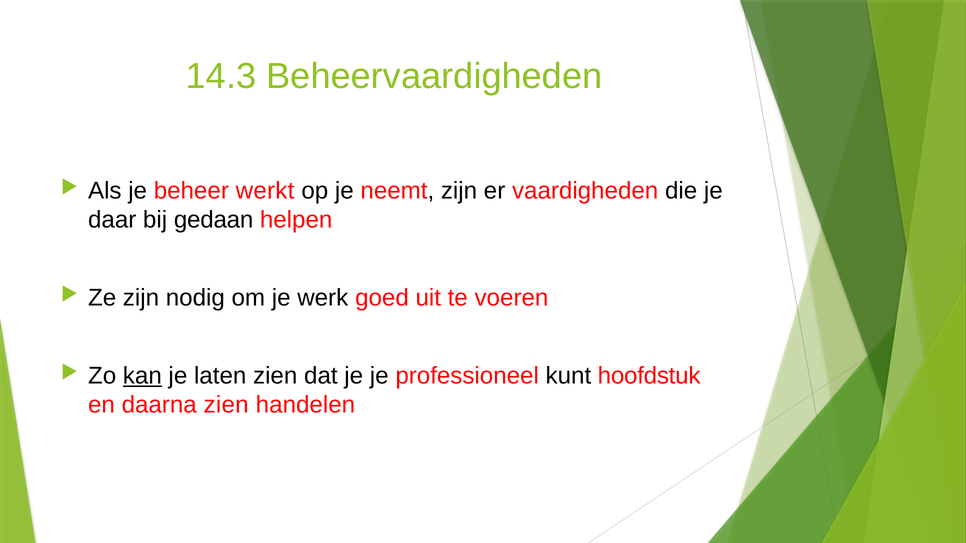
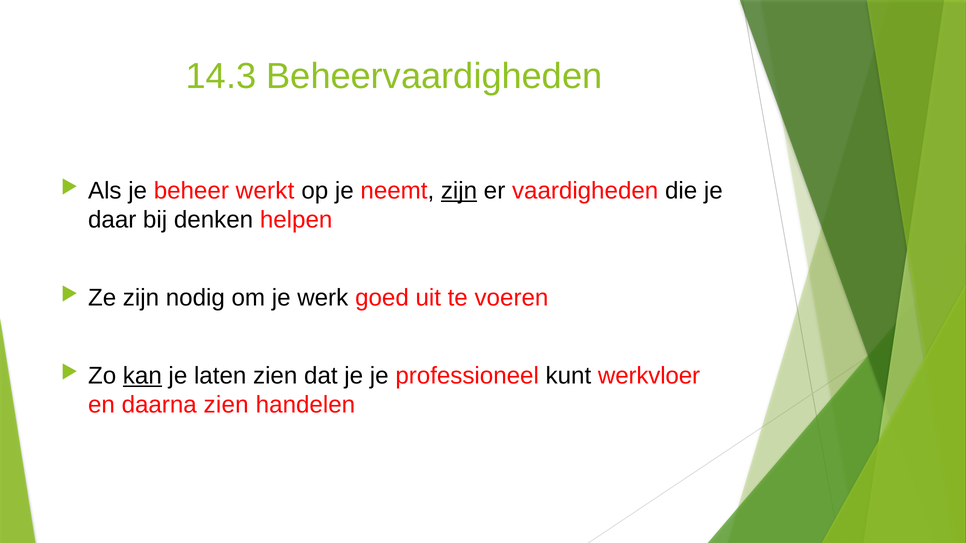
zijn at (459, 191) underline: none -> present
gedaan: gedaan -> denken
hoofdstuk: hoofdstuk -> werkvloer
